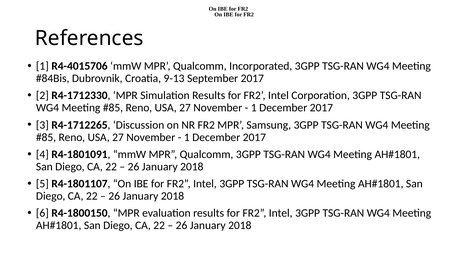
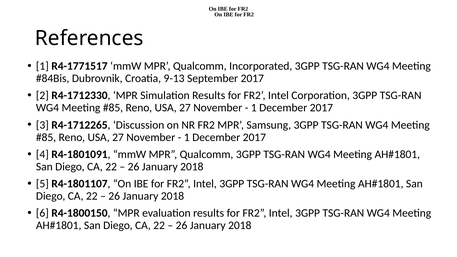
R4-4015706: R4-4015706 -> R4-1771517
